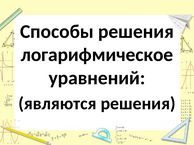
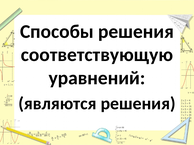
логарифмическое: логарифмическое -> соответствующую
